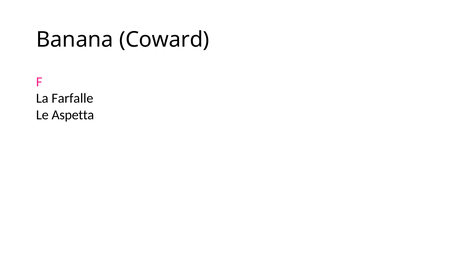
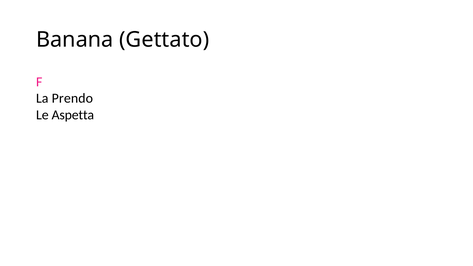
Coward: Coward -> Gettato
Farfalle: Farfalle -> Prendo
